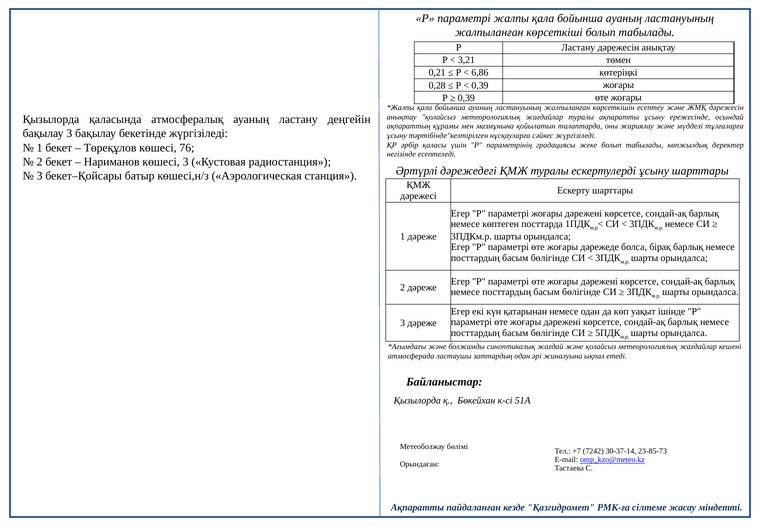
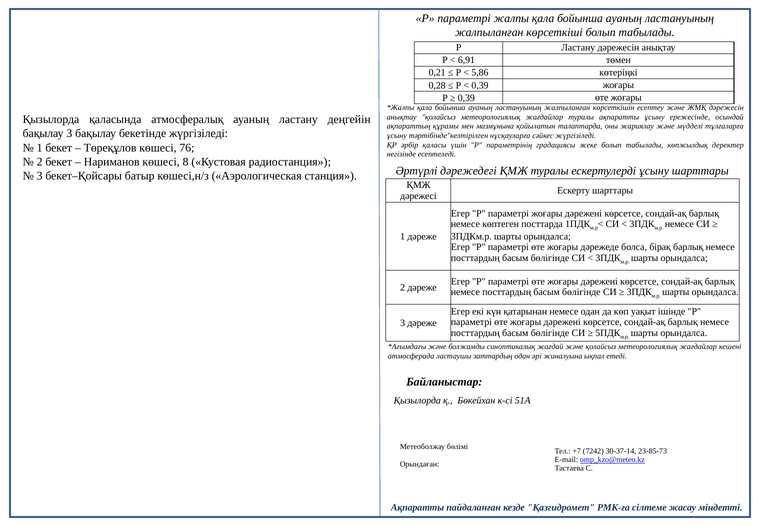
3,21: 3,21 -> 6,91
6,86: 6,86 -> 5,86
көшесі 3: 3 -> 8
